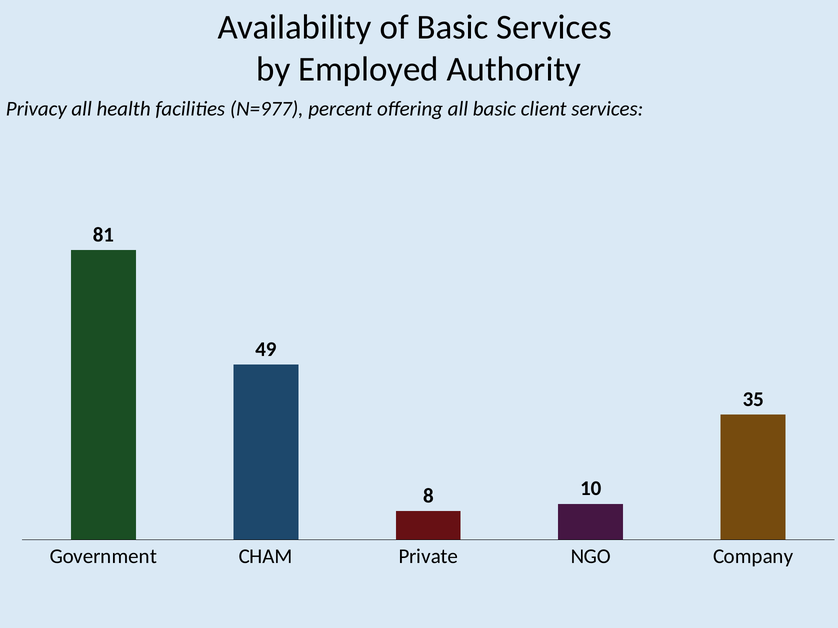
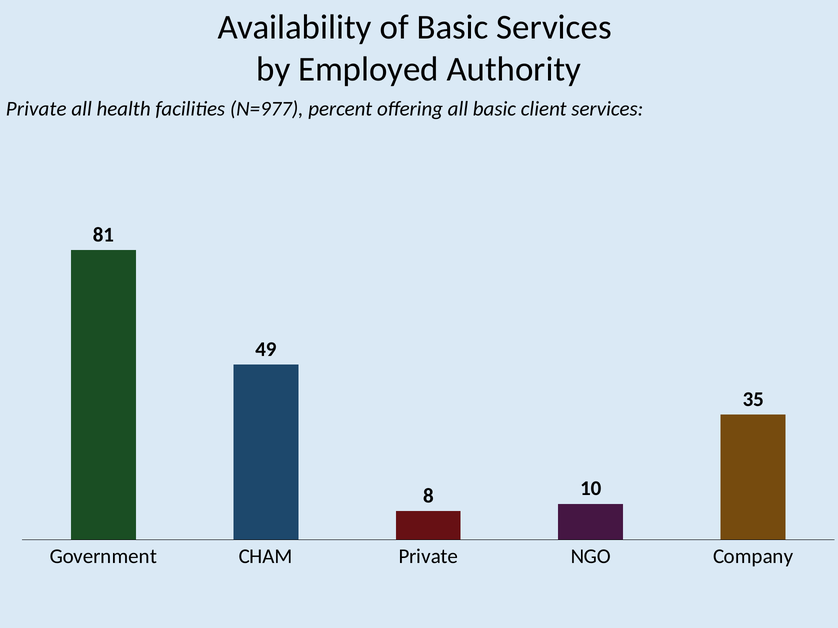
Privacy at (36, 109): Privacy -> Private
